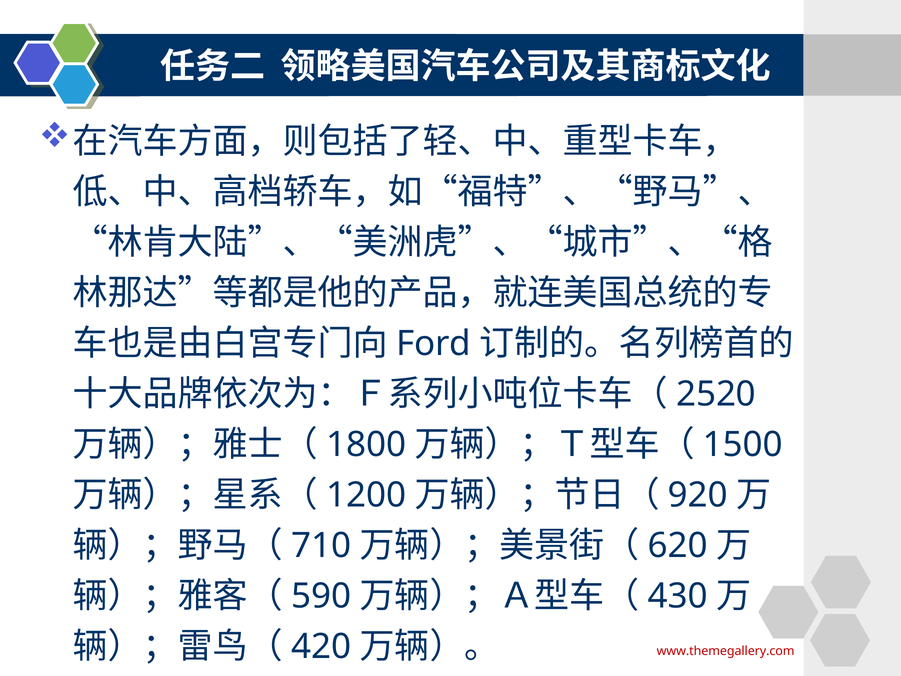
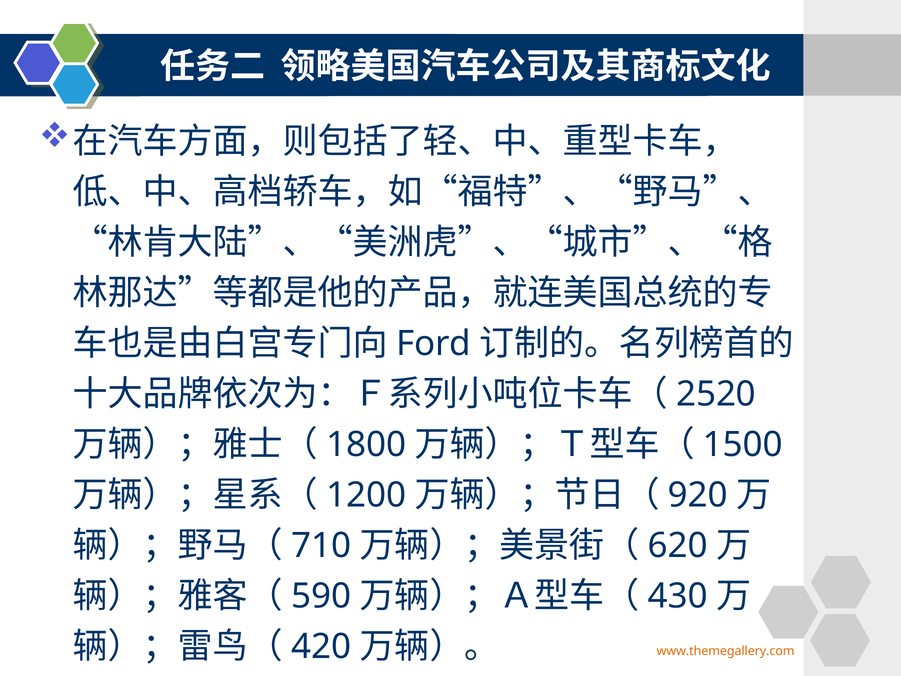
www.themegallery.com colour: red -> orange
